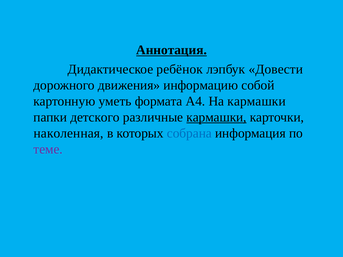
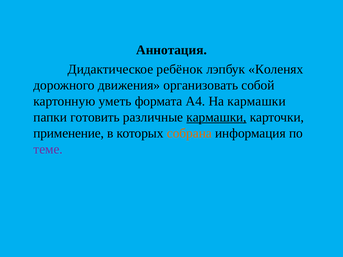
Аннотация underline: present -> none
Довести: Довести -> Коленях
информацию: информацию -> организовать
детского: детского -> готовить
наколенная: наколенная -> применение
собрана colour: blue -> orange
